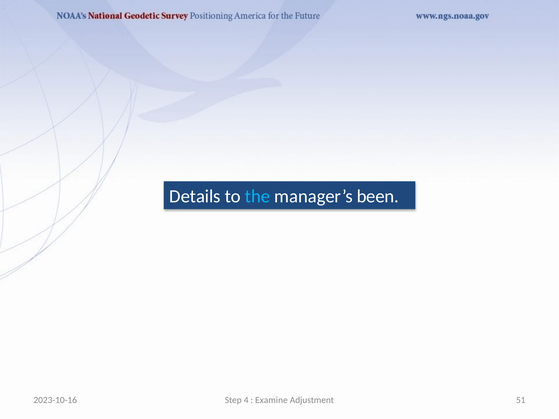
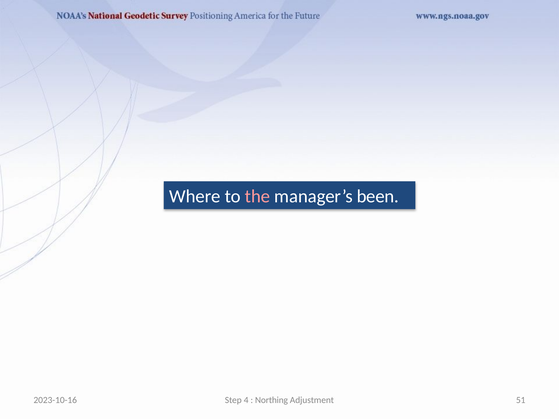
Details: Details -> Where
the colour: light blue -> pink
Examine: Examine -> Northing
